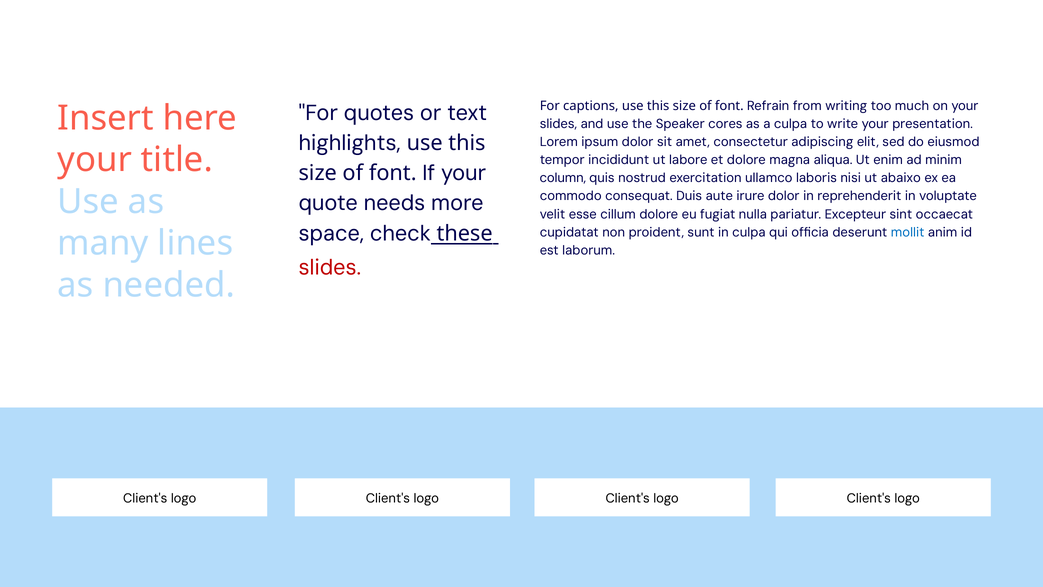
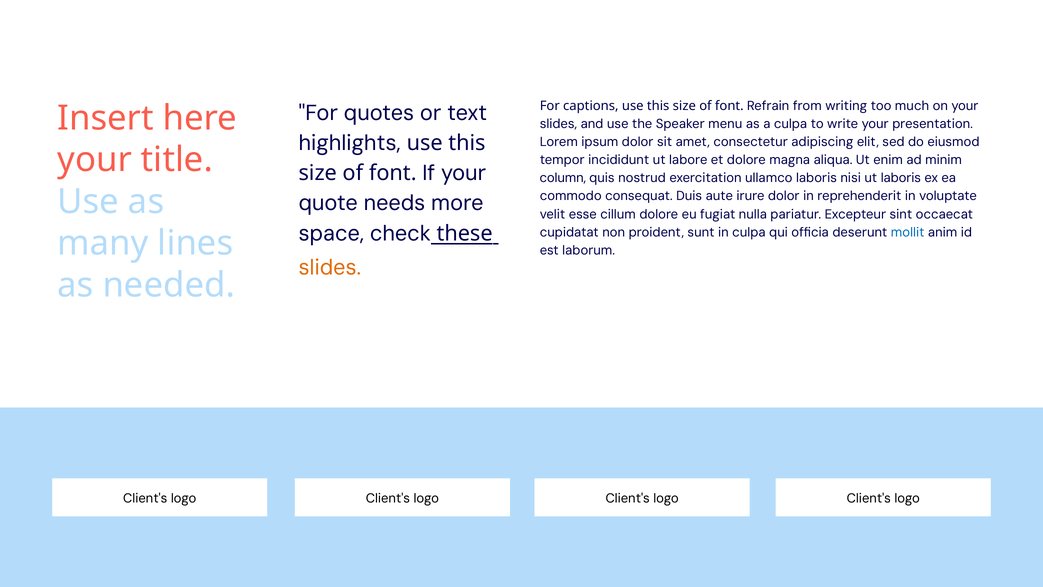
cores: cores -> menu
ut abaixo: abaixo -> laboris
slides at (330, 267) colour: red -> orange
